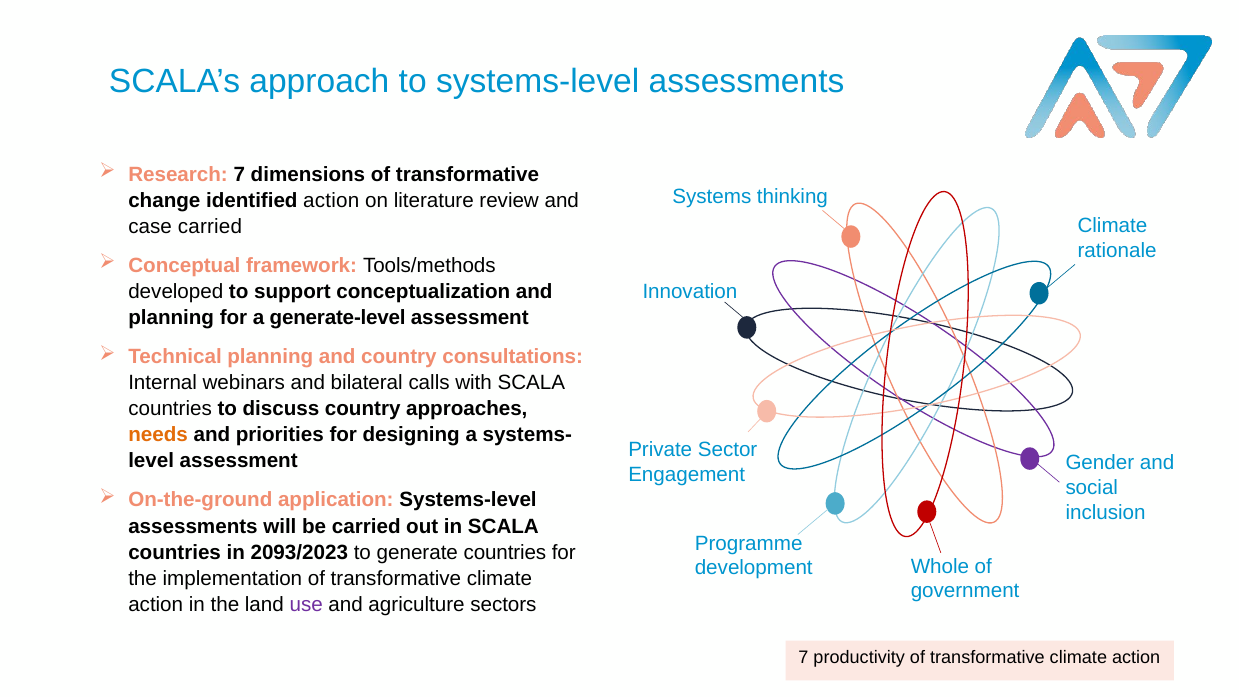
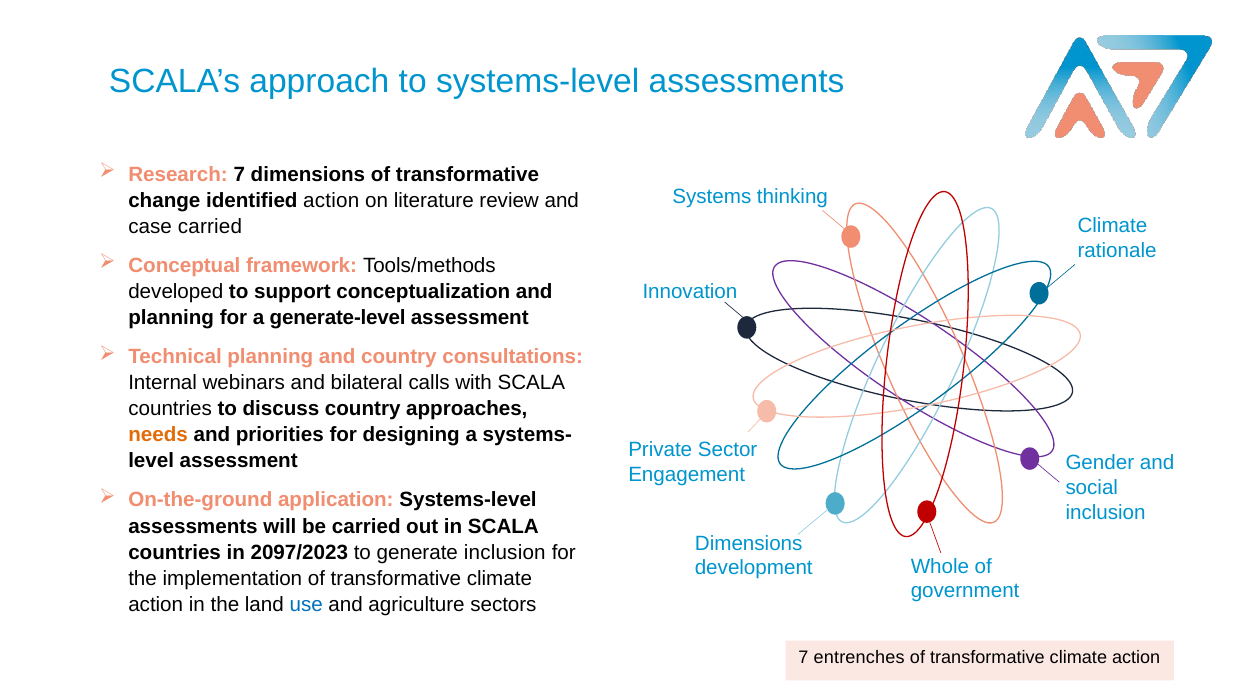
Programme at (749, 543): Programme -> Dimensions
2093/2023: 2093/2023 -> 2097/2023
generate countries: countries -> inclusion
use colour: purple -> blue
productivity: productivity -> entrenches
